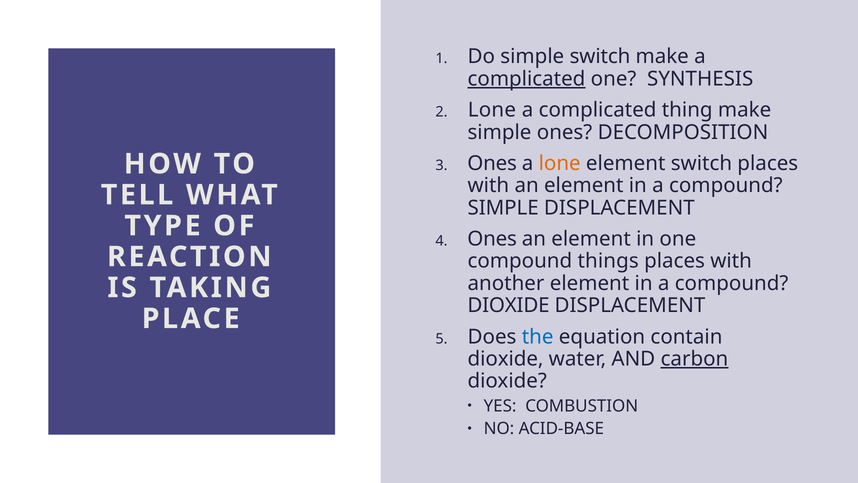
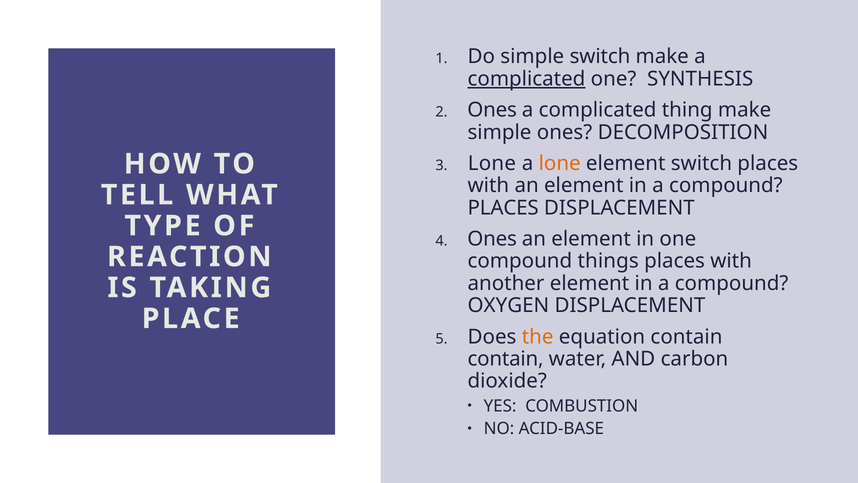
Lone at (492, 110): Lone -> Ones
Ones at (492, 163): Ones -> Lone
SIMPLE at (503, 208): SIMPLE -> PLACES
DIOXIDE at (508, 305): DIOXIDE -> OXYGEN
the colour: blue -> orange
dioxide at (506, 359): dioxide -> contain
carbon underline: present -> none
